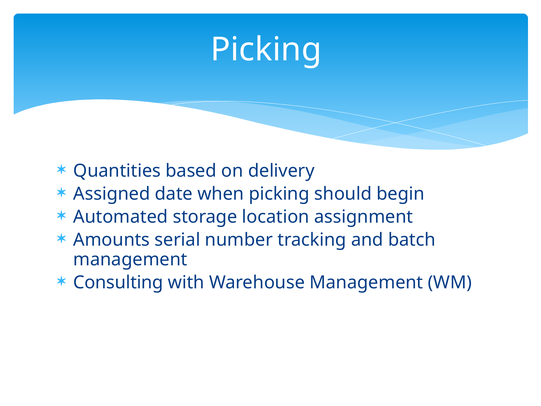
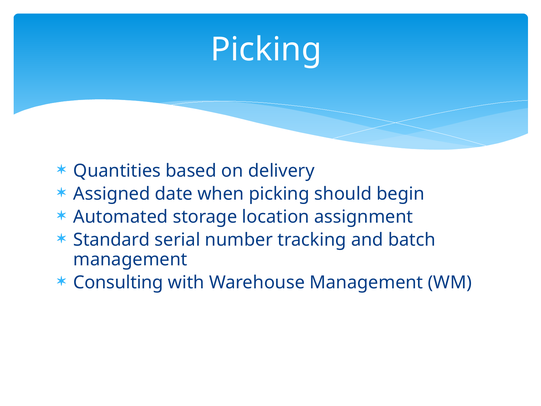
Amounts: Amounts -> Standard
